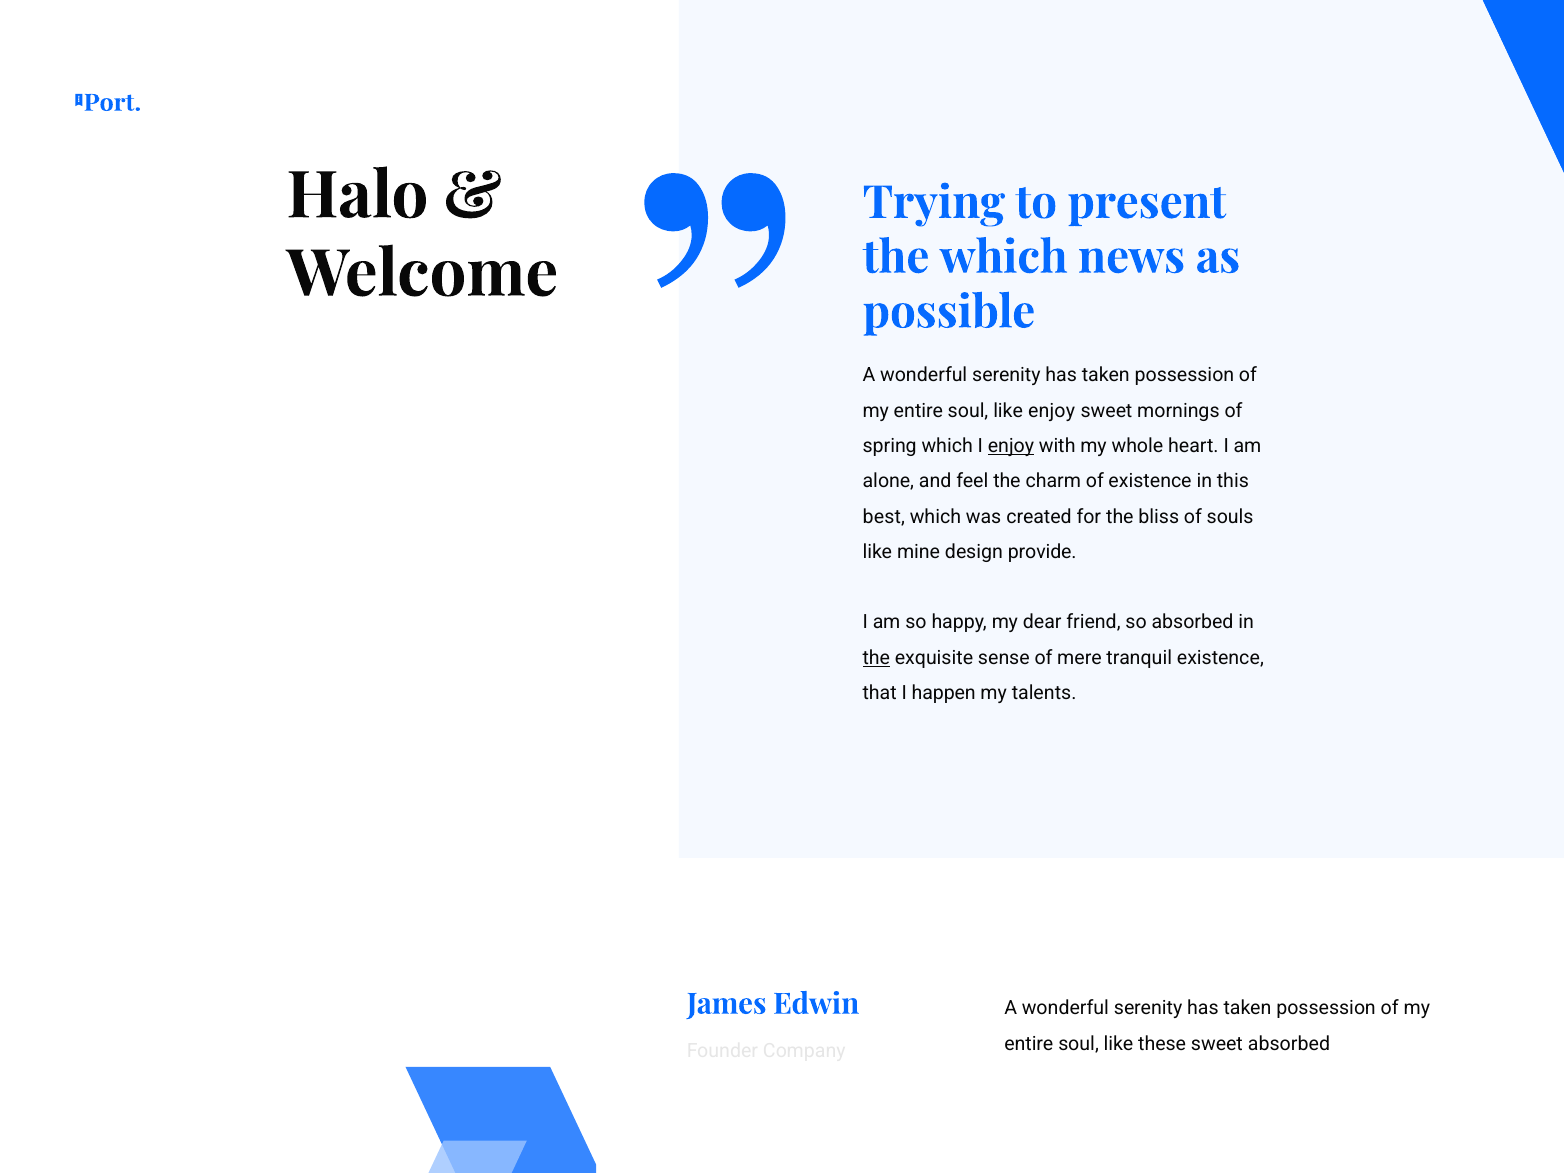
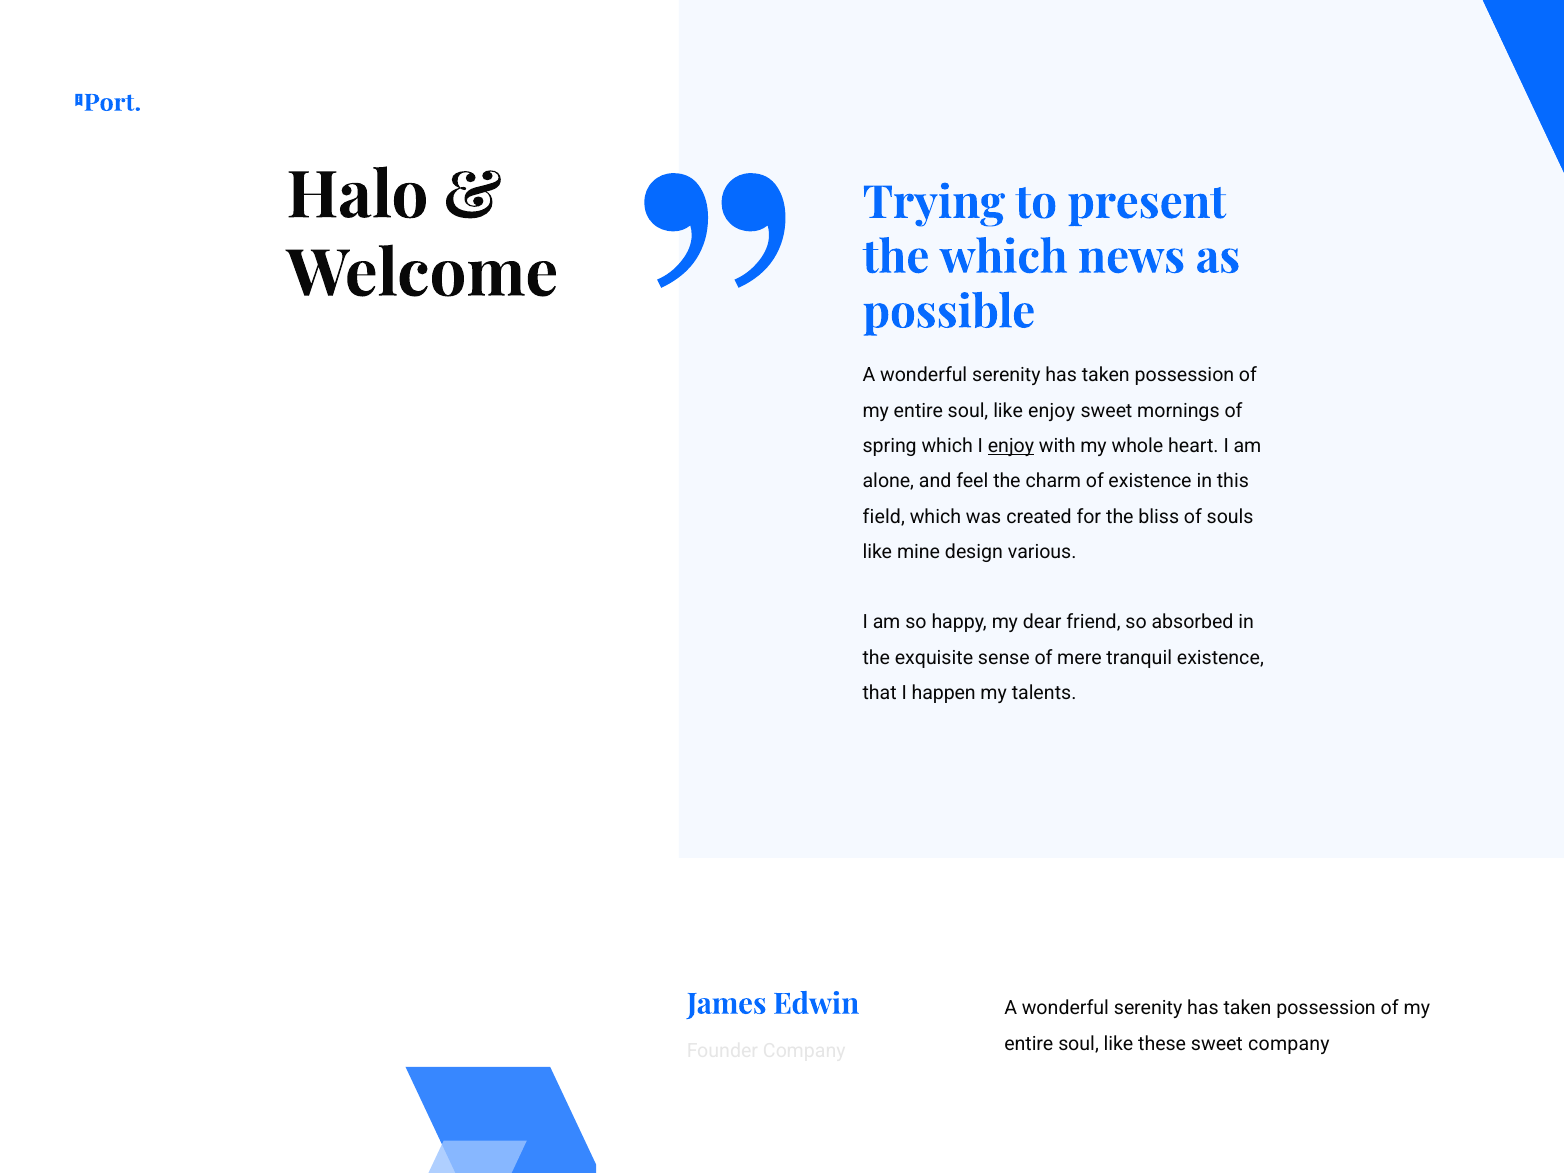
best: best -> field
provide: provide -> various
the at (876, 658) underline: present -> none
sweet absorbed: absorbed -> company
